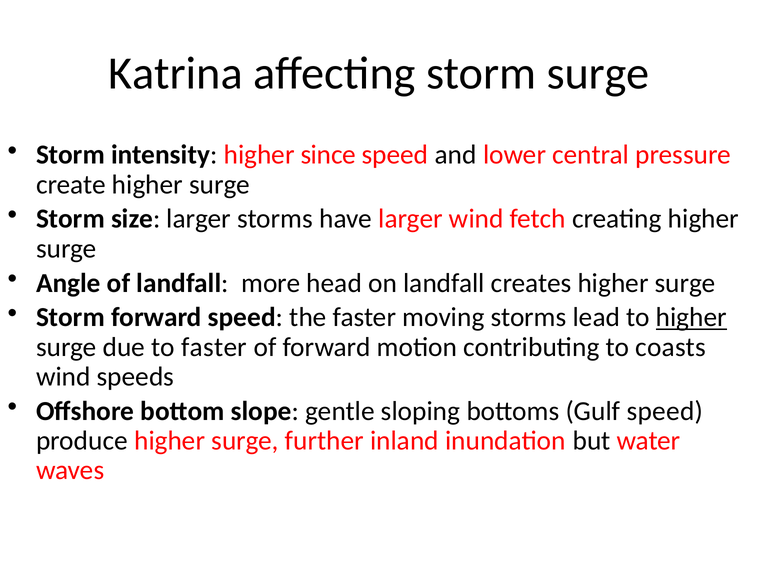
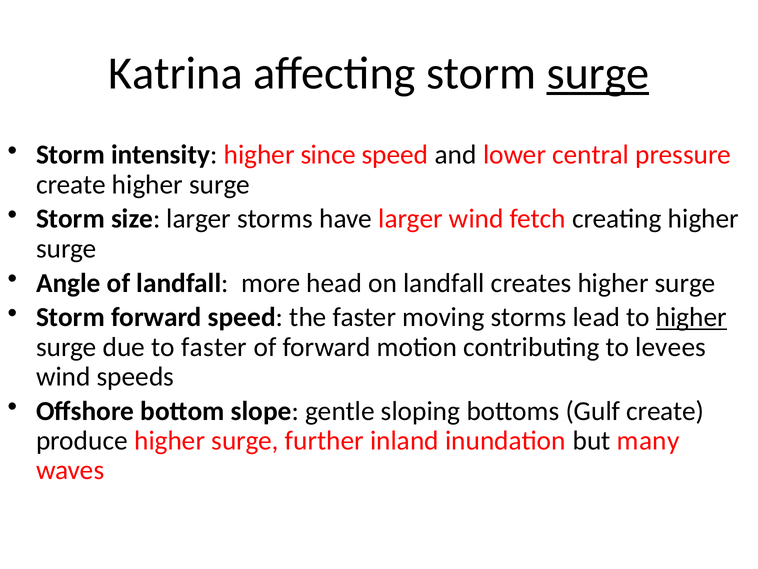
surge at (598, 73) underline: none -> present
coasts: coasts -> levees
Gulf speed: speed -> create
water: water -> many
